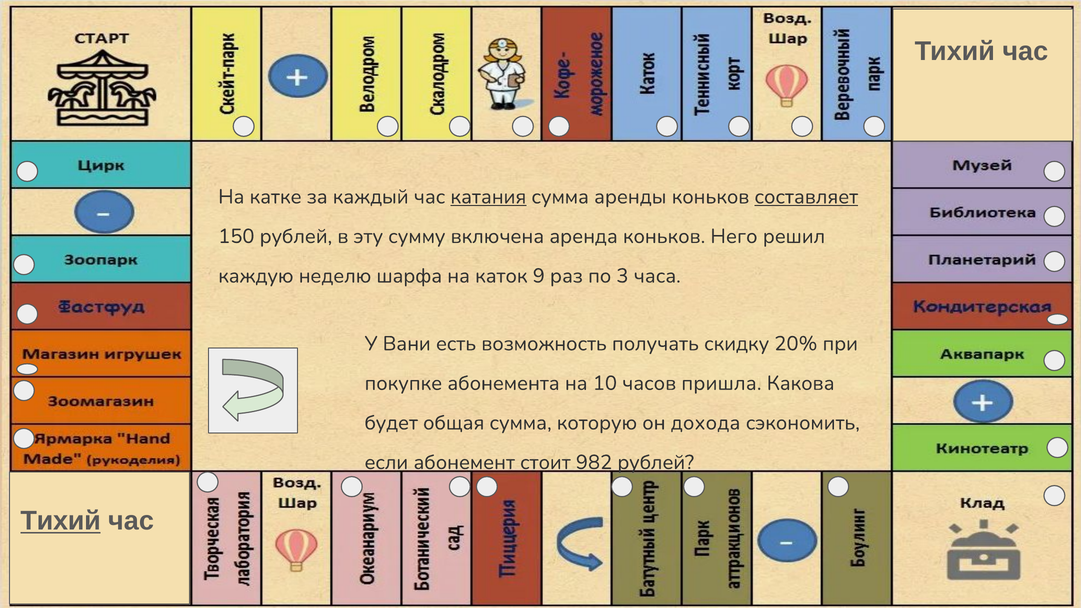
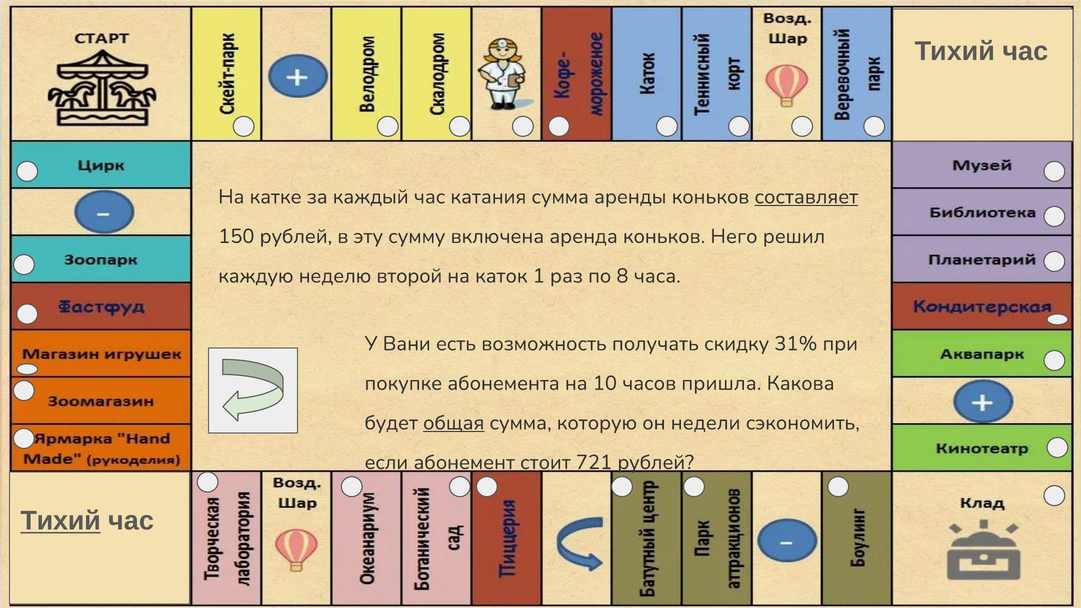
катания underline: present -> none
шарфа: шарфа -> второй
9: 9 -> 1
3: 3 -> 8
20%: 20% -> 31%
общая underline: none -> present
дохода: дохода -> недели
982: 982 -> 721
